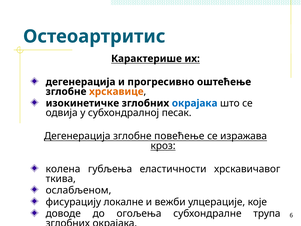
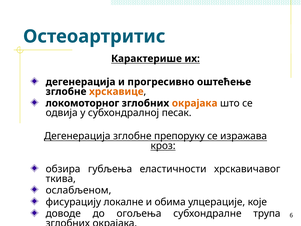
изокинетичке: изокинетичке -> локомоторног
окрајака at (195, 103) colour: blue -> orange
повећење: повећење -> препоруку
колена: колена -> обзира
вежби: вежби -> обима
